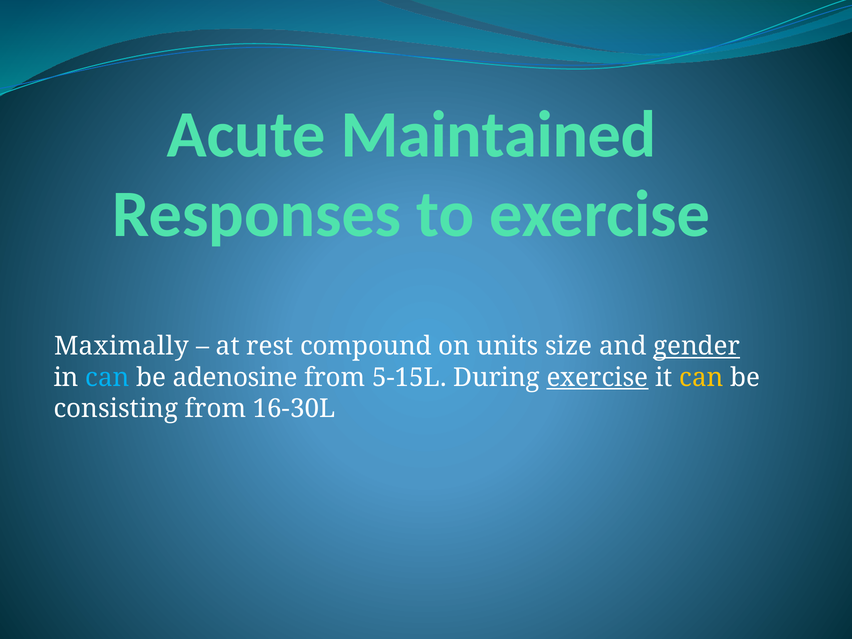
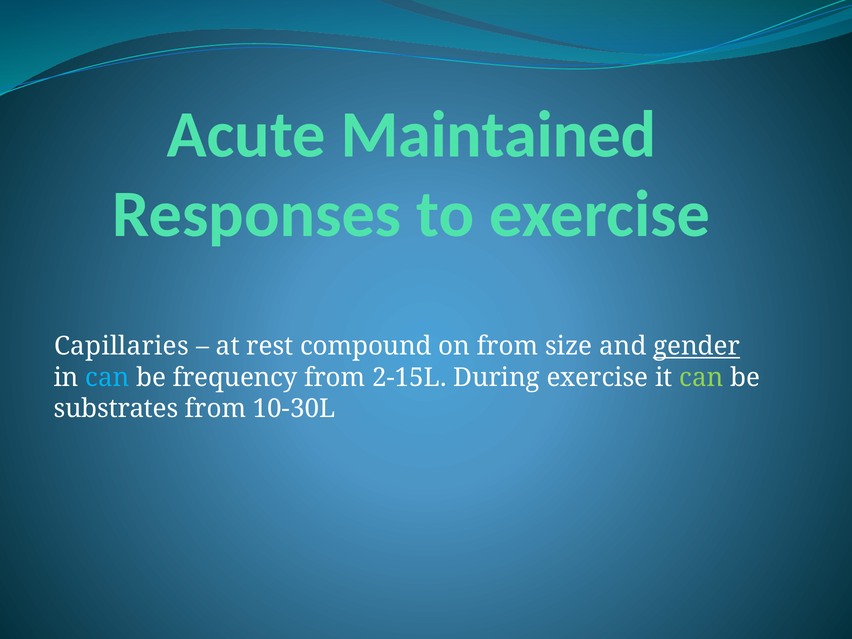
Maximally: Maximally -> Capillaries
on units: units -> from
adenosine: adenosine -> frequency
5-15L: 5-15L -> 2-15L
exercise at (597, 378) underline: present -> none
can at (701, 378) colour: yellow -> light green
consisting: consisting -> substrates
16-30L: 16-30L -> 10-30L
